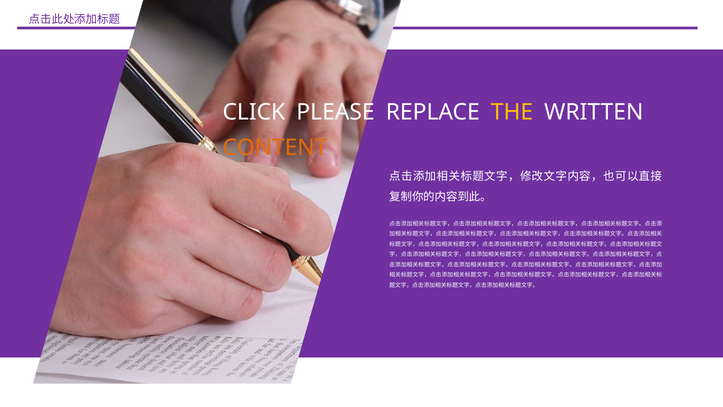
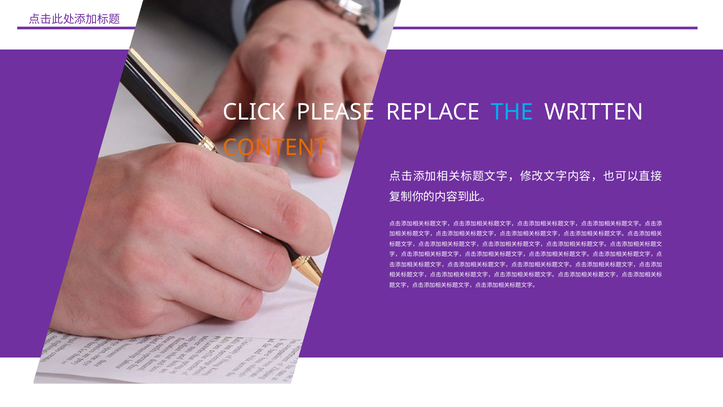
THE colour: yellow -> light blue
